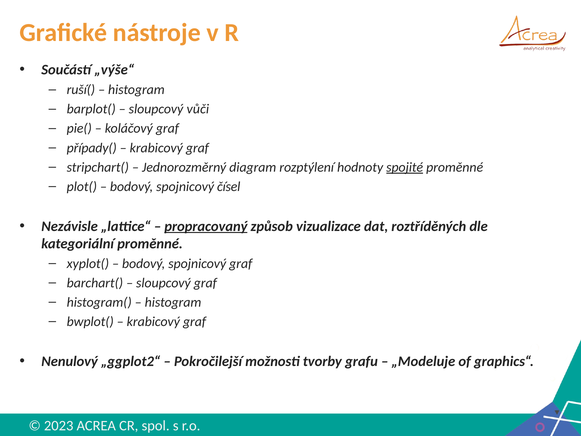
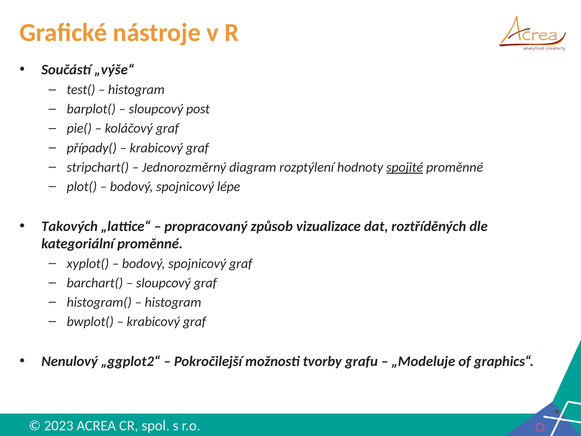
ruší(: ruší( -> test(
vůči: vůči -> post
čísel: čísel -> lépe
Nezávisle: Nezávisle -> Takových
propracovaný underline: present -> none
